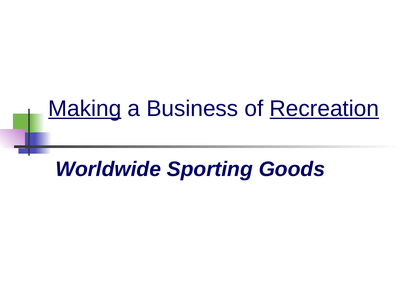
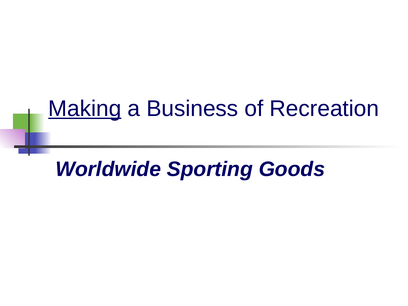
Recreation underline: present -> none
